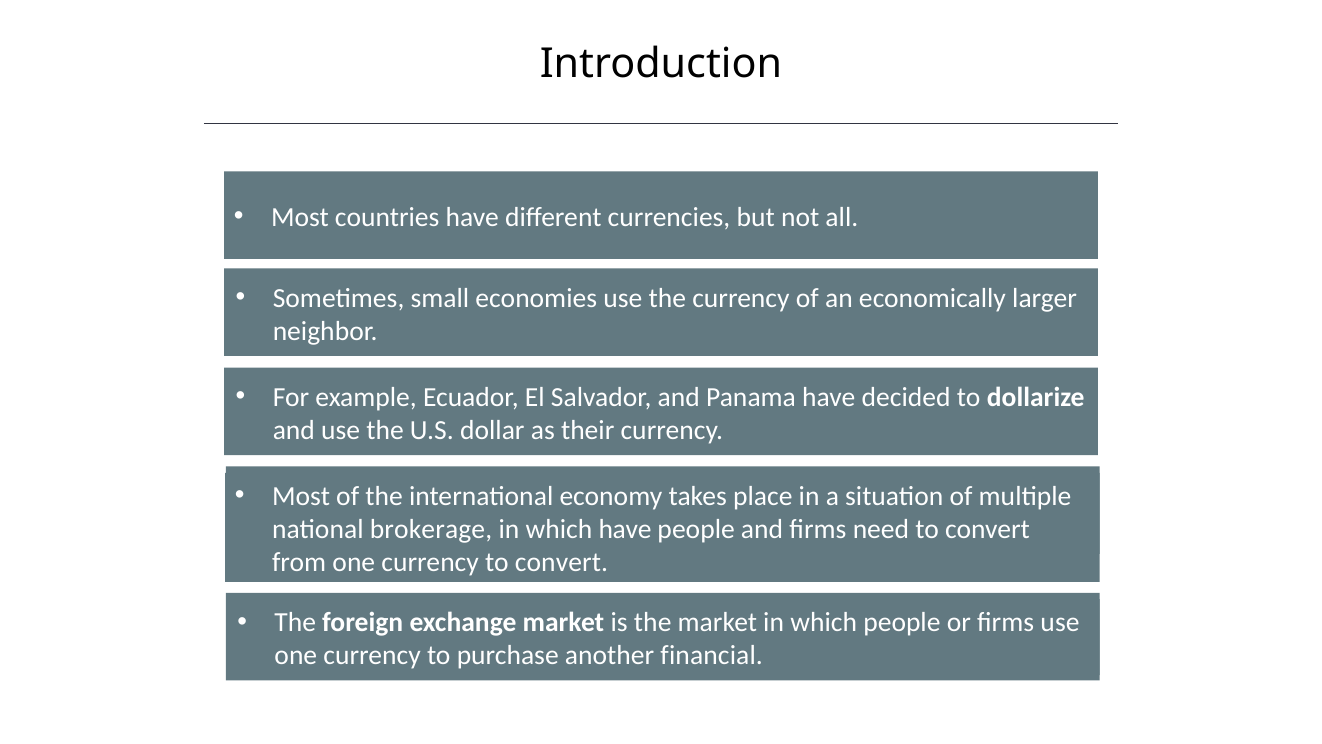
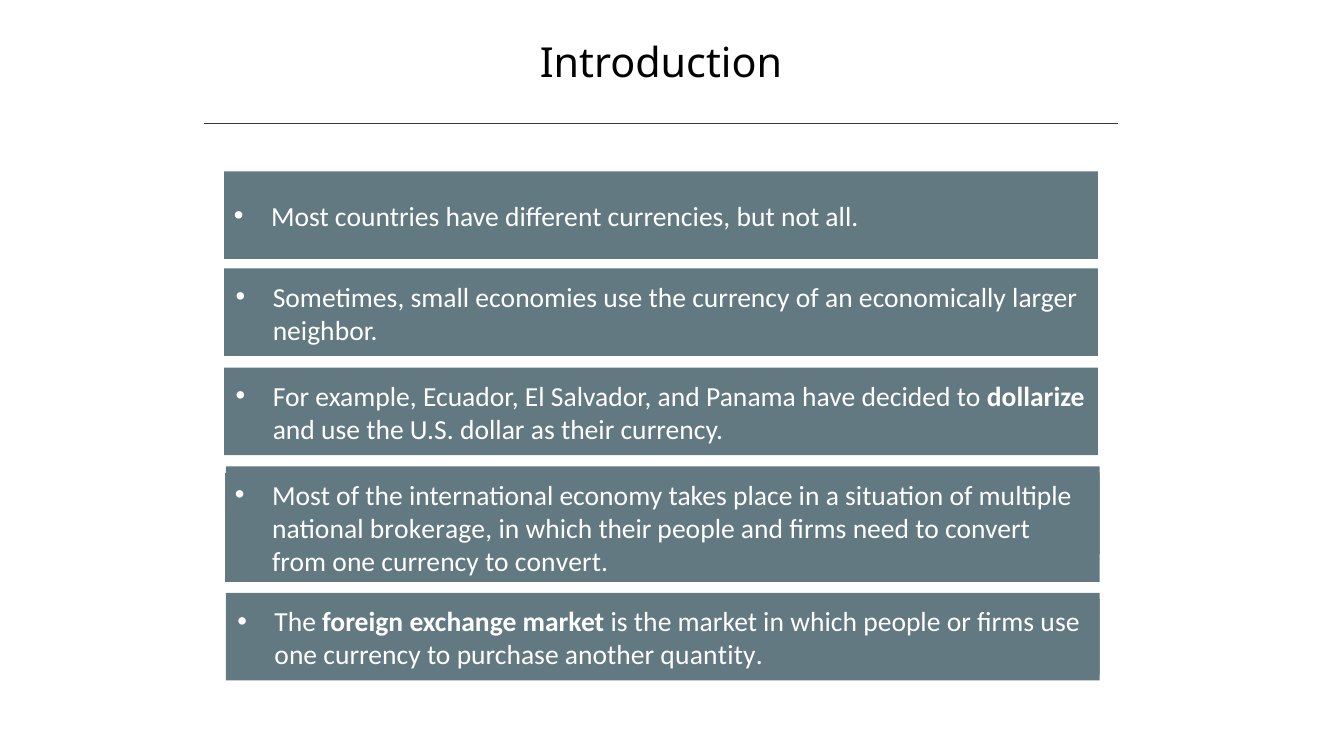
which have: have -> their
financial: financial -> quantity
